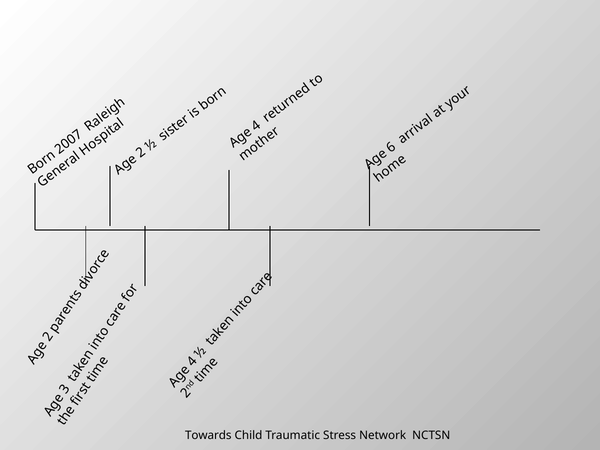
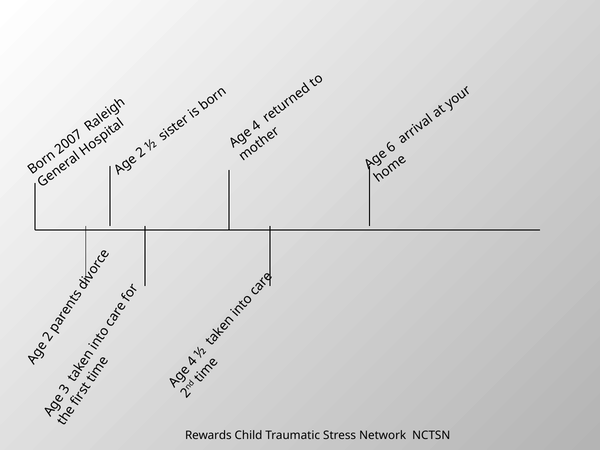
Towards: Towards -> Rewards
